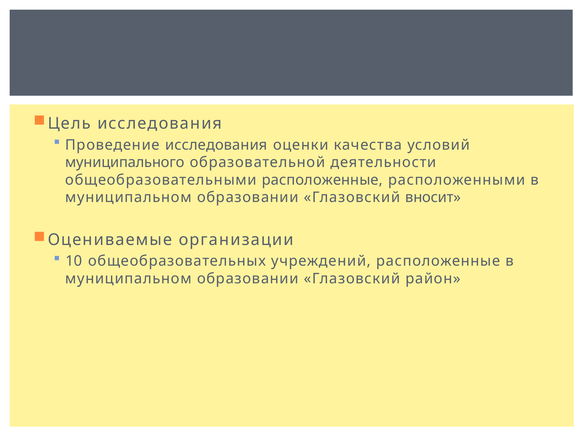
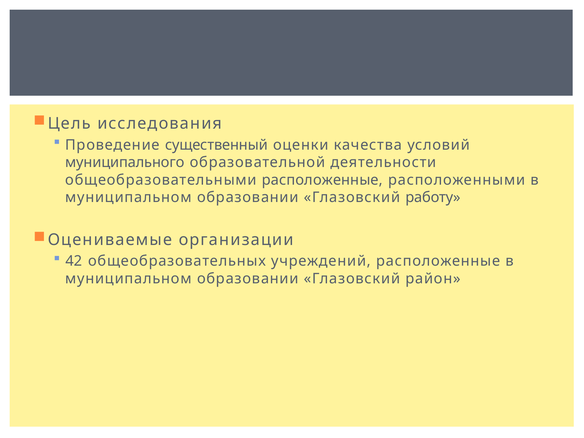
Проведение исследования: исследования -> существенный
вносит: вносит -> работу
10: 10 -> 42
